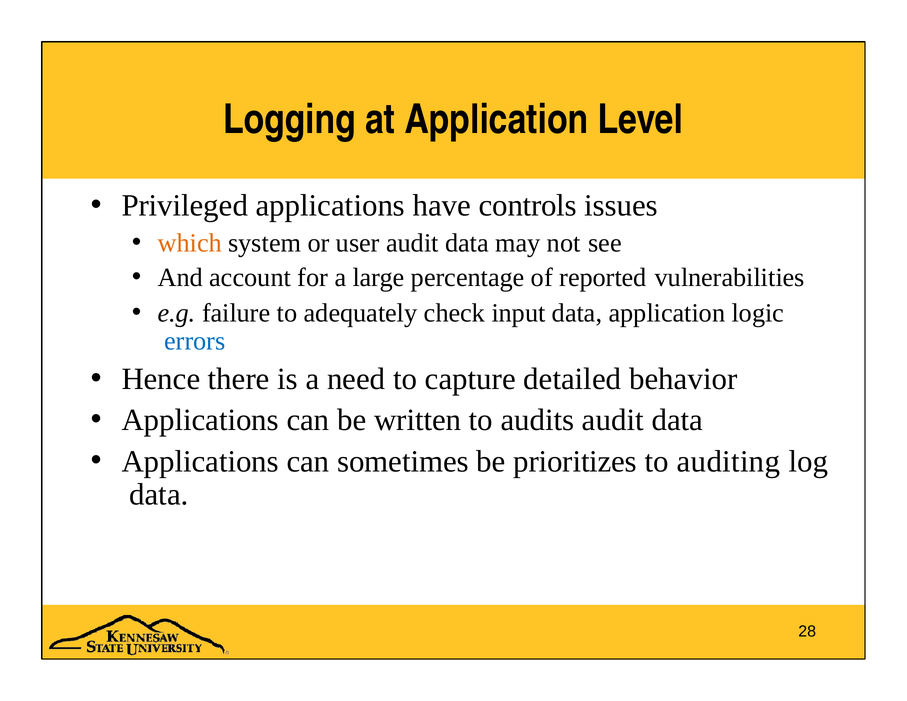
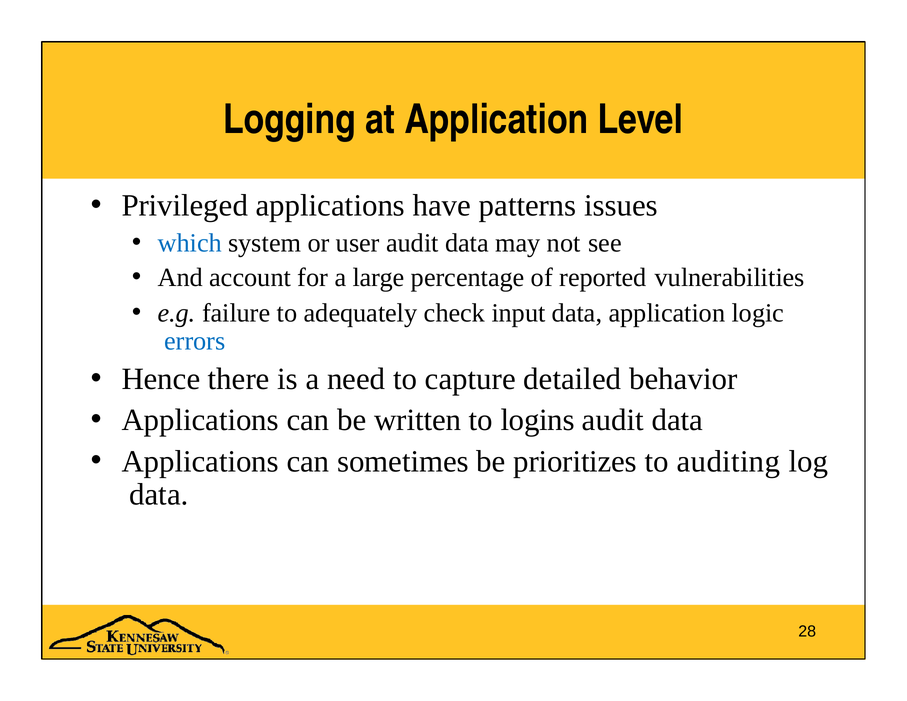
controls: controls -> patterns
which colour: orange -> blue
audits: audits -> logins
